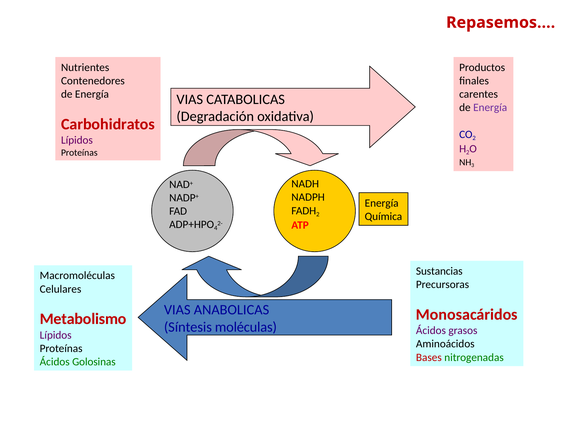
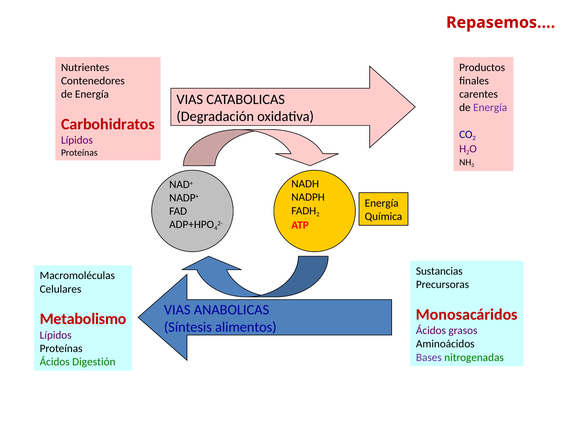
moléculas: moléculas -> alimentos
Bases colour: red -> purple
Golosinas: Golosinas -> Digestión
